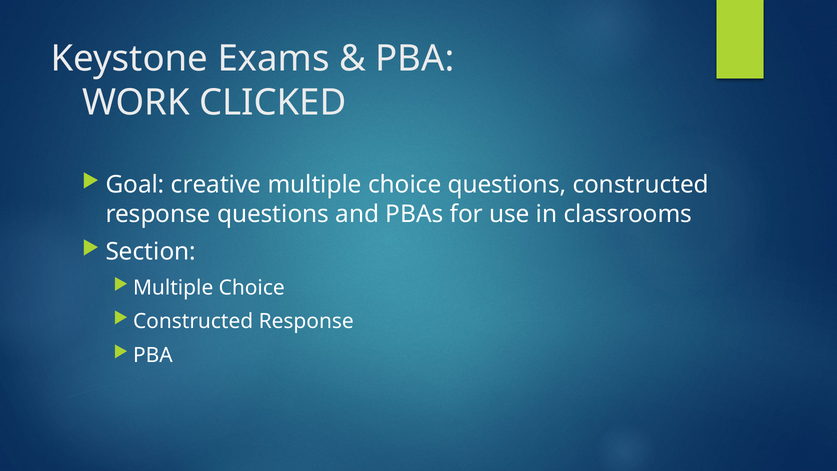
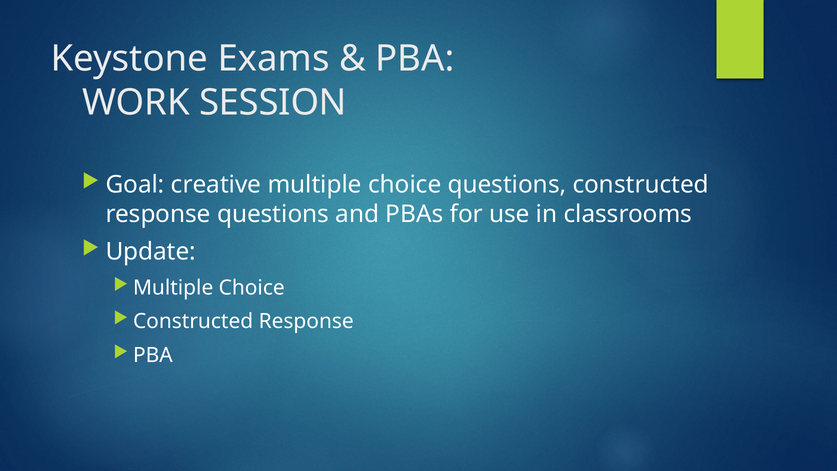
CLICKED: CLICKED -> SESSION
Section: Section -> Update
